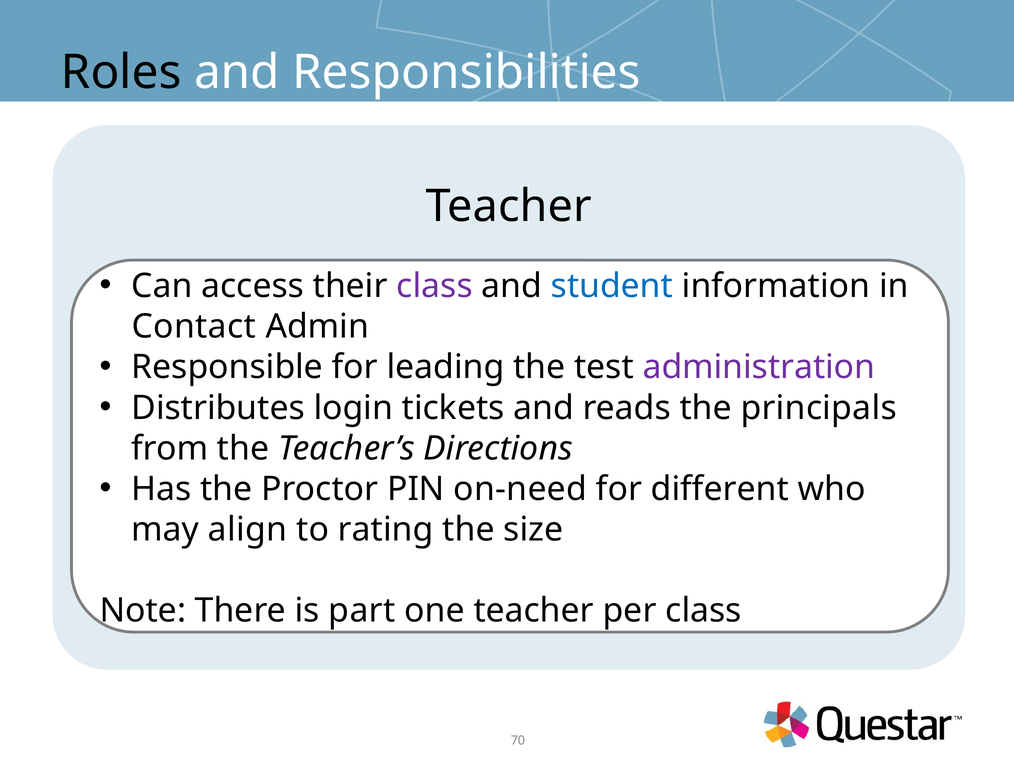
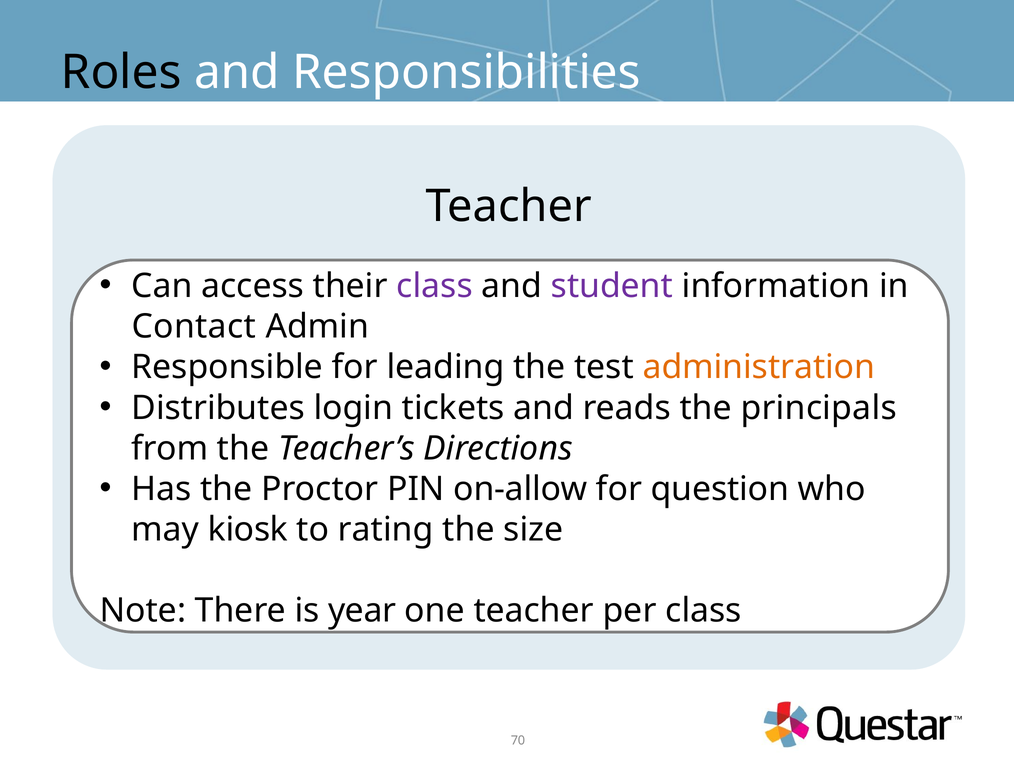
student colour: blue -> purple
administration colour: purple -> orange
on-need: on-need -> on-allow
different: different -> question
align: align -> kiosk
part: part -> year
